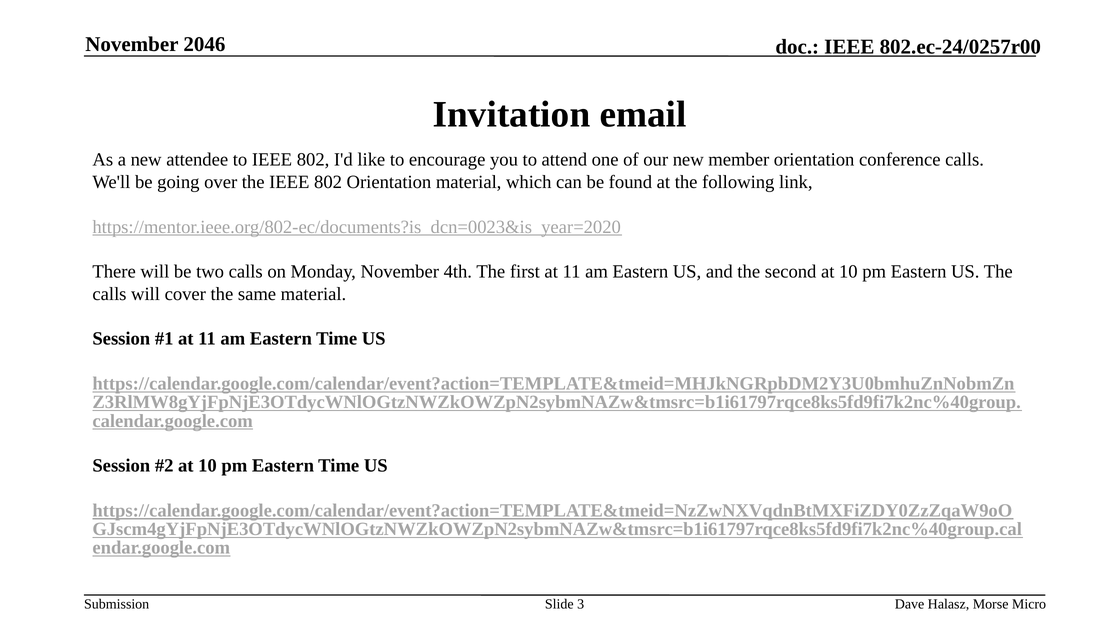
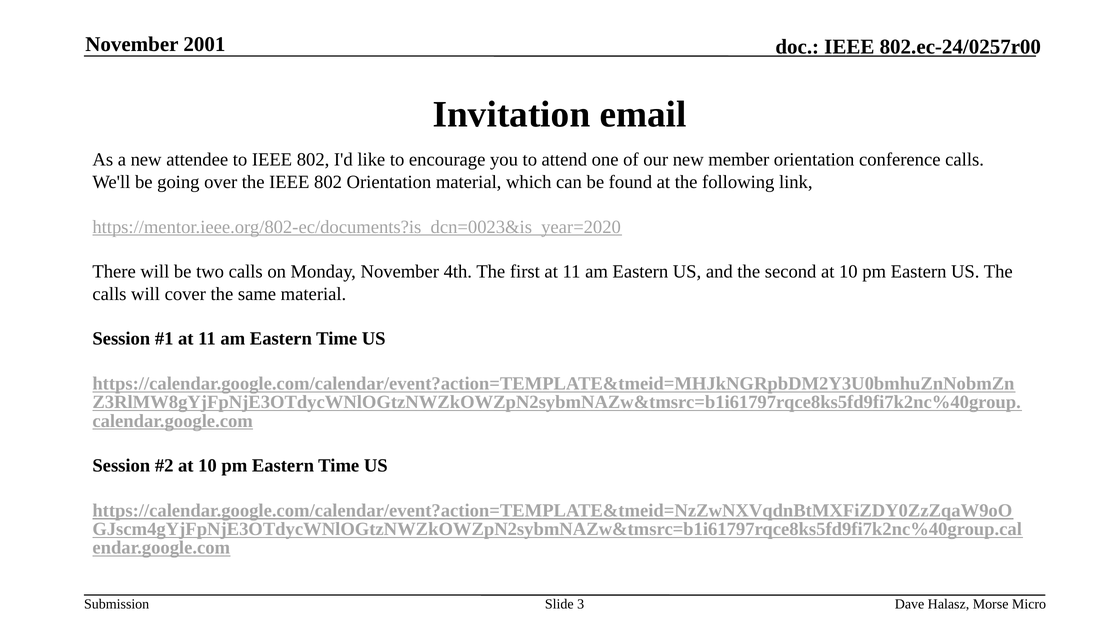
2046: 2046 -> 2001
